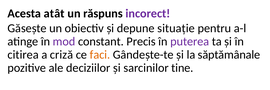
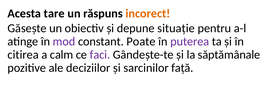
atât: atât -> tare
incorect colour: purple -> orange
Precis: Precis -> Poate
criză: criză -> calm
faci colour: orange -> purple
tine: tine -> față
